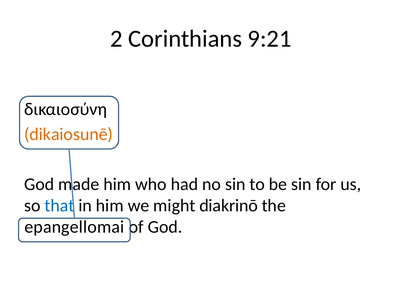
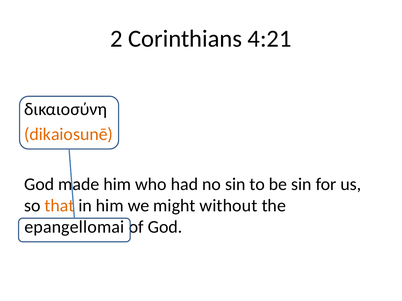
9:21: 9:21 -> 4:21
that colour: blue -> orange
diakrinō: diakrinō -> without
